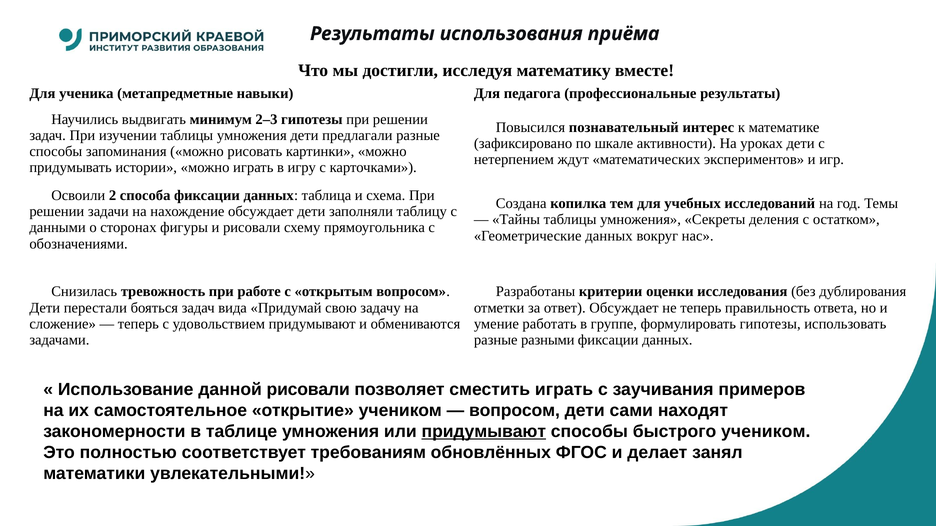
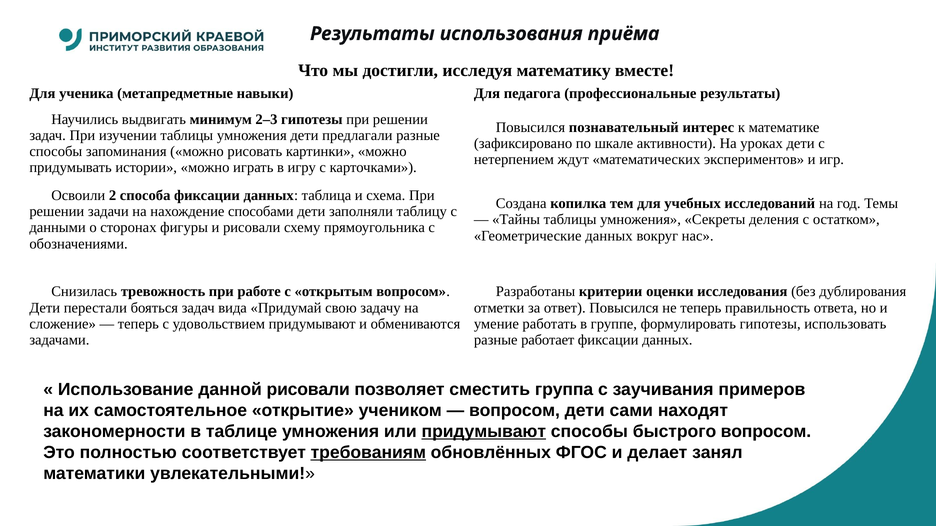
нахождение обсуждает: обсуждает -> способами
ответ Обсуждает: Обсуждает -> Повысился
разными: разными -> работает
сместить играть: играть -> группа
быстрого учеником: учеником -> вопросом
требованиям underline: none -> present
